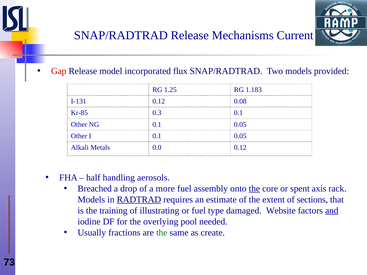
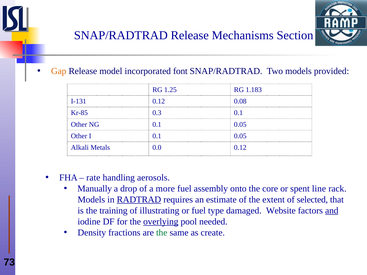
Current: Current -> Section
Gap colour: red -> orange
flux: flux -> font
half: half -> rate
Breached: Breached -> Manually
the at (254, 189) underline: present -> none
axis: axis -> line
sections: sections -> selected
overlying underline: none -> present
Usually: Usually -> Density
